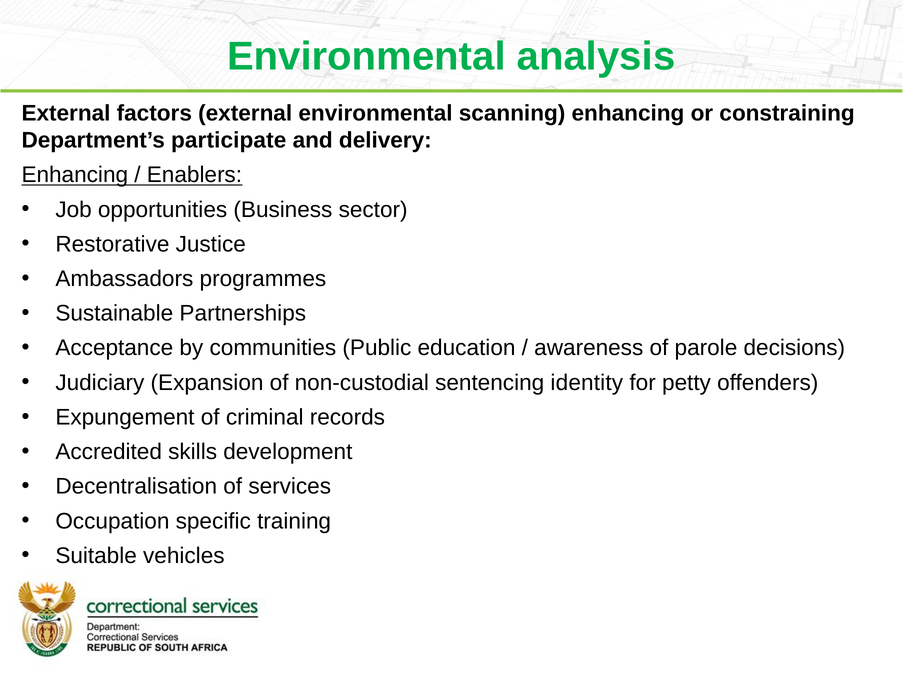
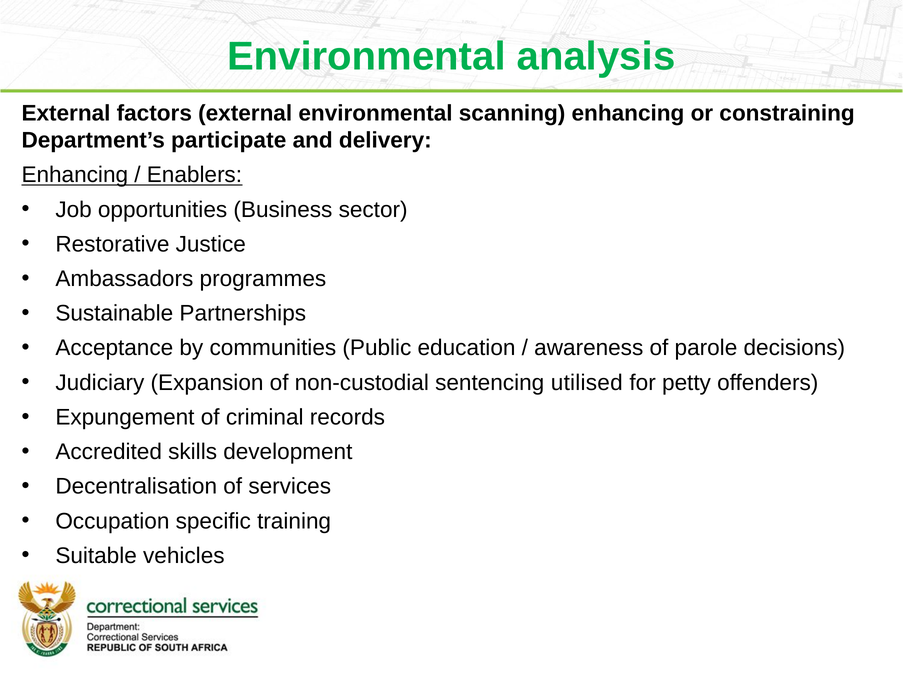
identity: identity -> utilised
